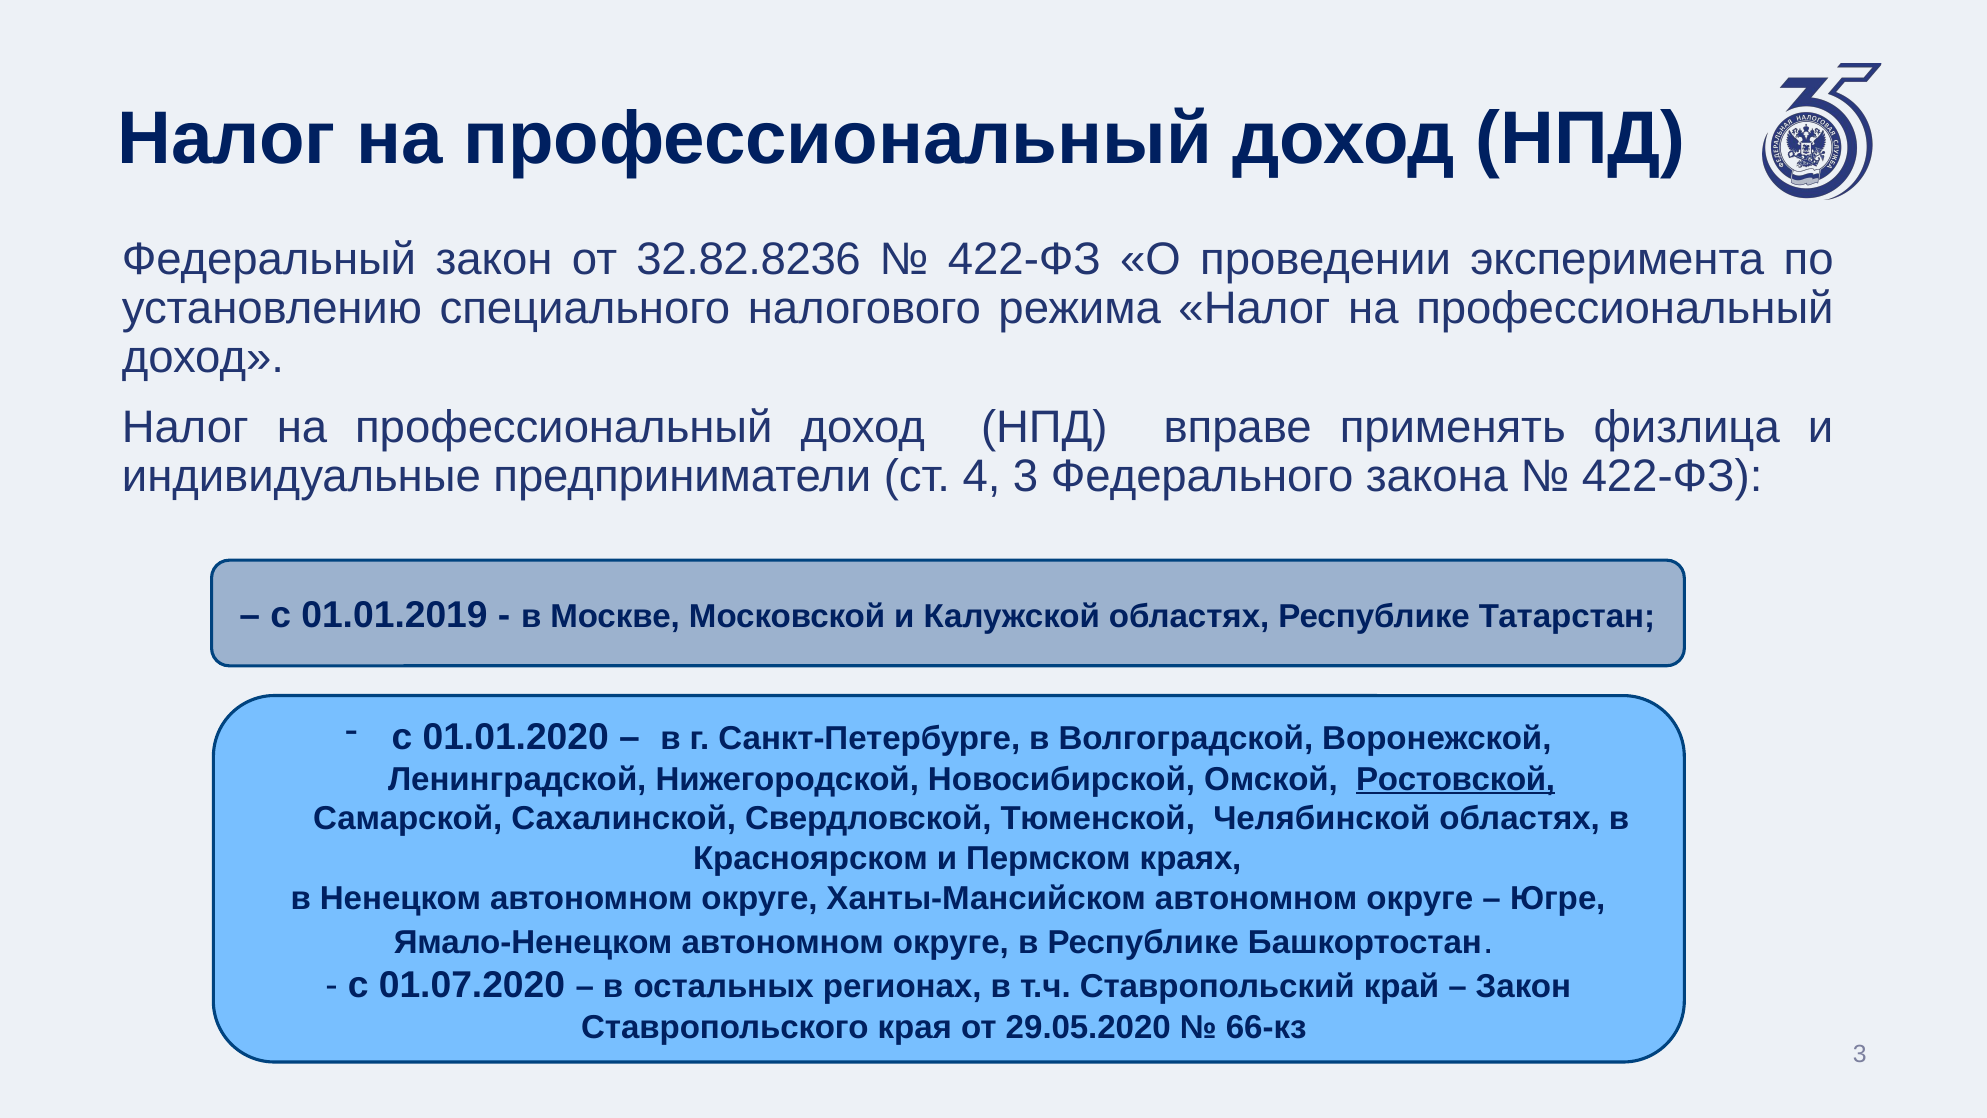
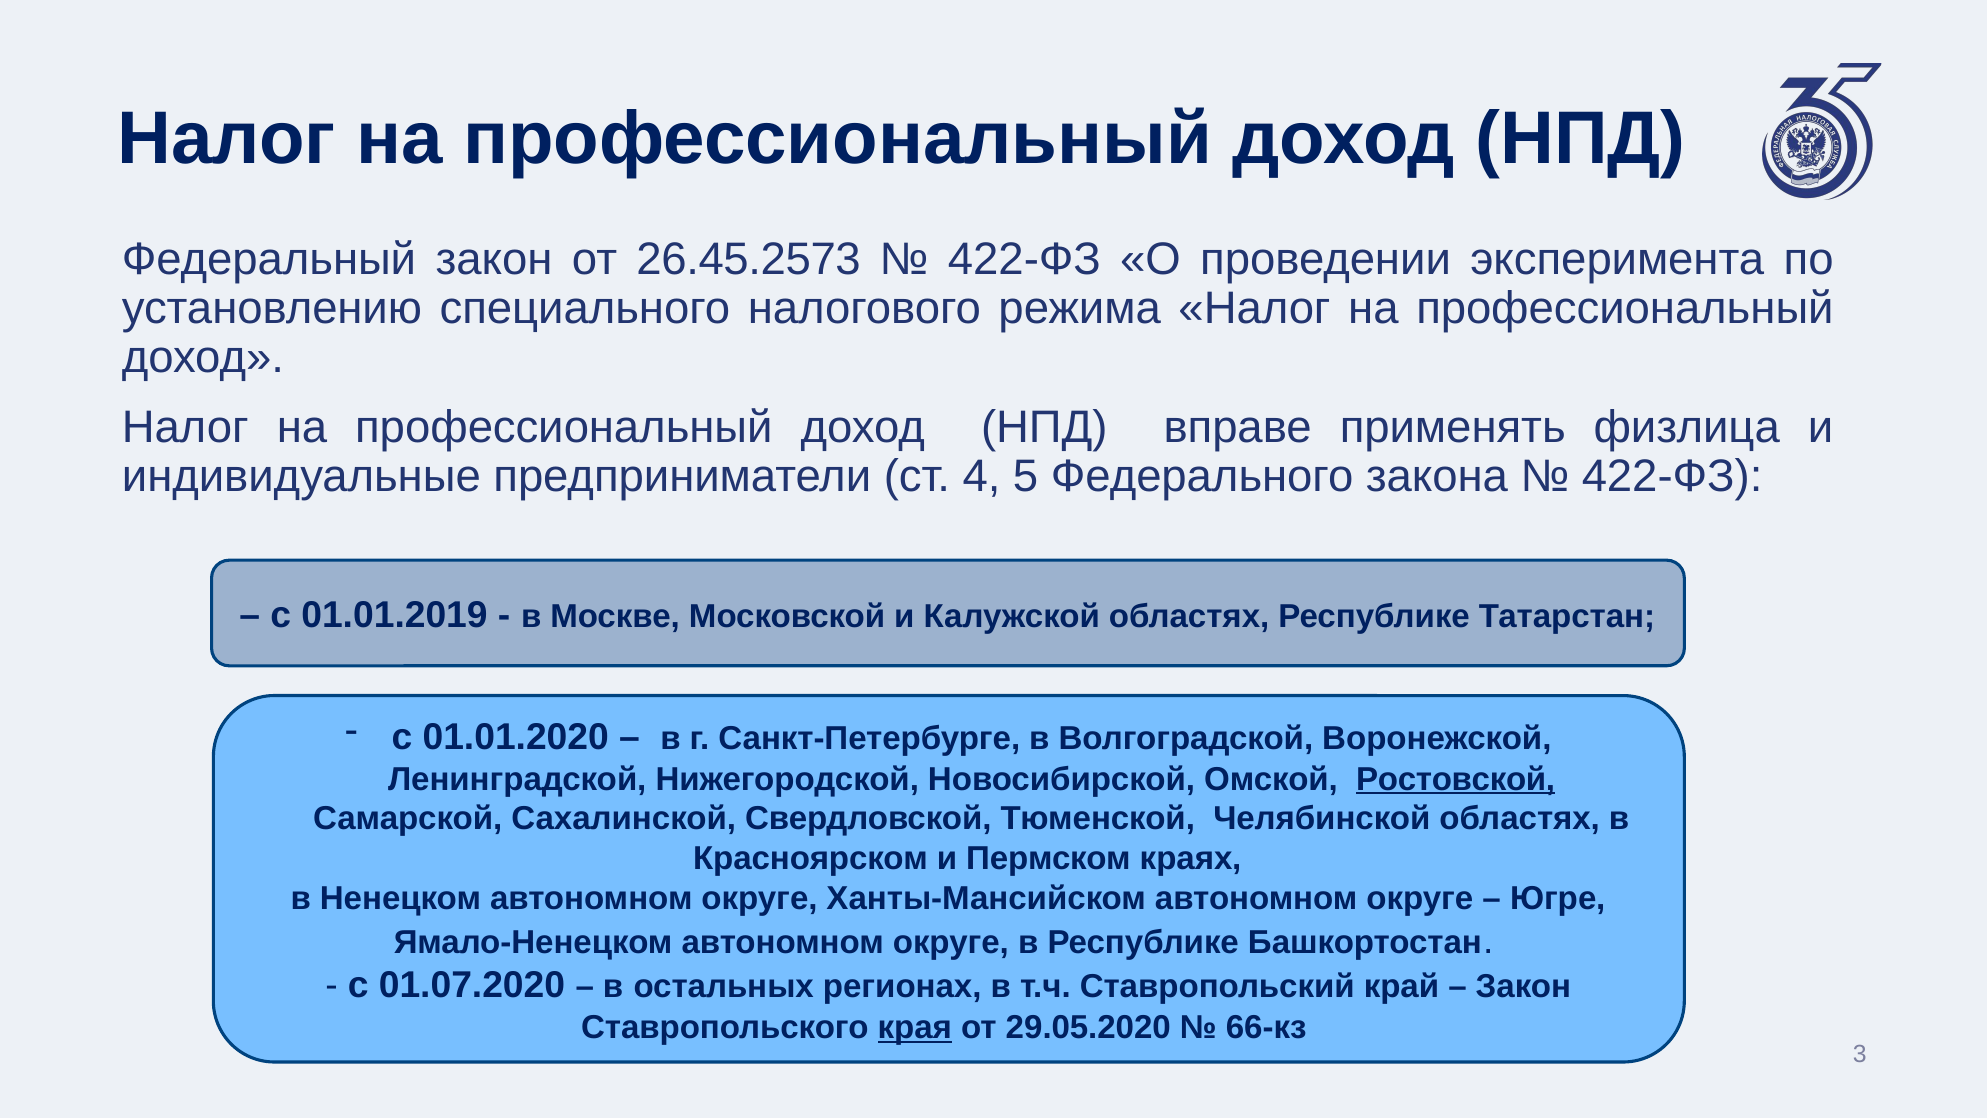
32.82.8236: 32.82.8236 -> 26.45.2573
4 3: 3 -> 5
края underline: none -> present
